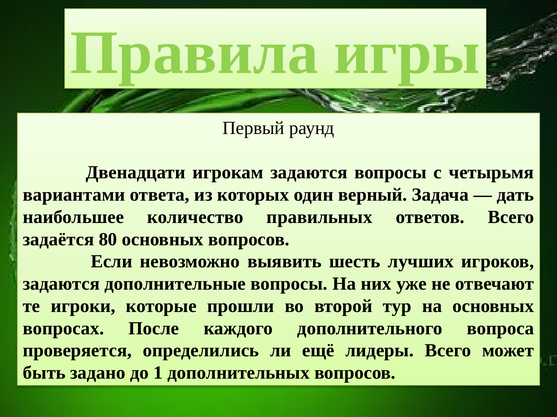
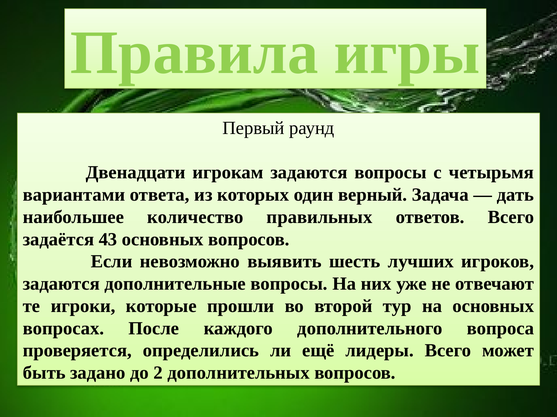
80: 80 -> 43
1: 1 -> 2
